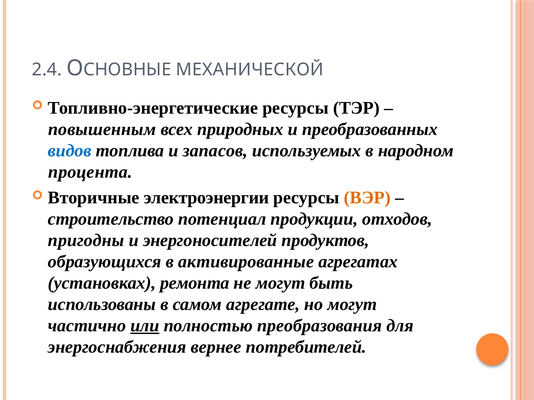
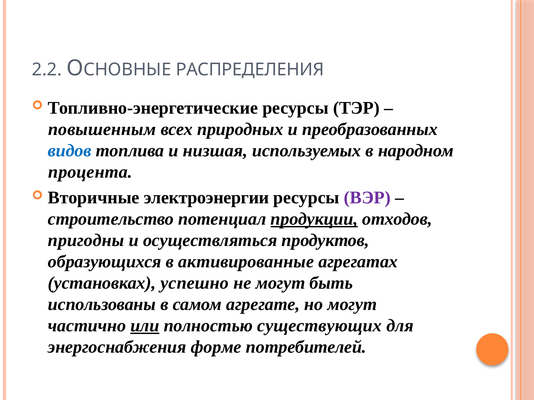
2.4: 2.4 -> 2.2
МЕХАНИЧЕСКОЙ: МЕХАНИЧЕСКОЙ -> РАСПРЕДЕЛЕНИЯ
запасов: запасов -> низшая
ВЭР colour: orange -> purple
продукции underline: none -> present
энергоносителей: энергоносителей -> осуществляться
ремонта: ремонта -> успешно
преобразования: преобразования -> существующих
вернее: вернее -> форме
